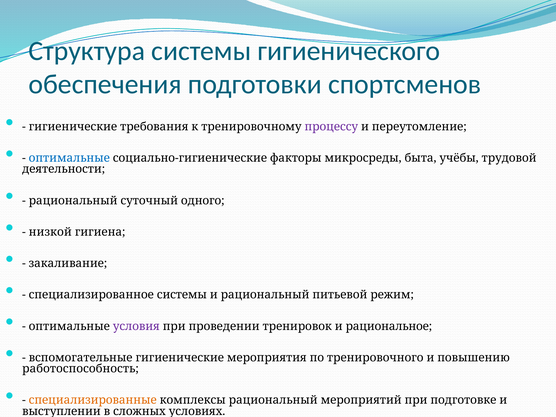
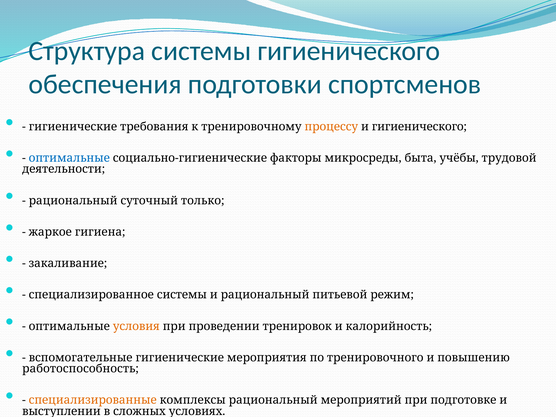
процессу colour: purple -> orange
и переутомление: переутомление -> гигиенического
одного: одного -> только
низкой: низкой -> жаркое
условия colour: purple -> orange
рациональное: рациональное -> калорийность
